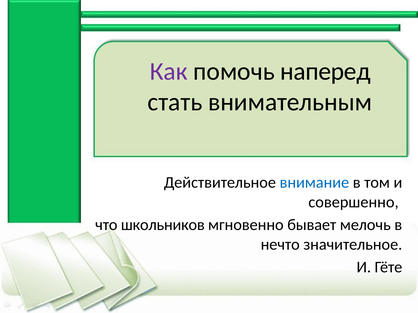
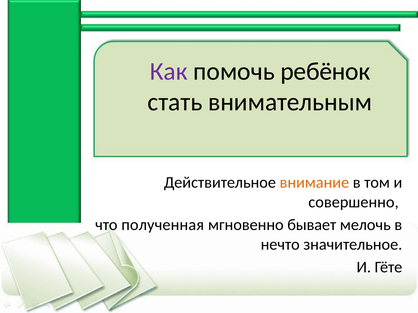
наперед: наперед -> ребёнок
внимание colour: blue -> orange
школьников: школьников -> полученная
